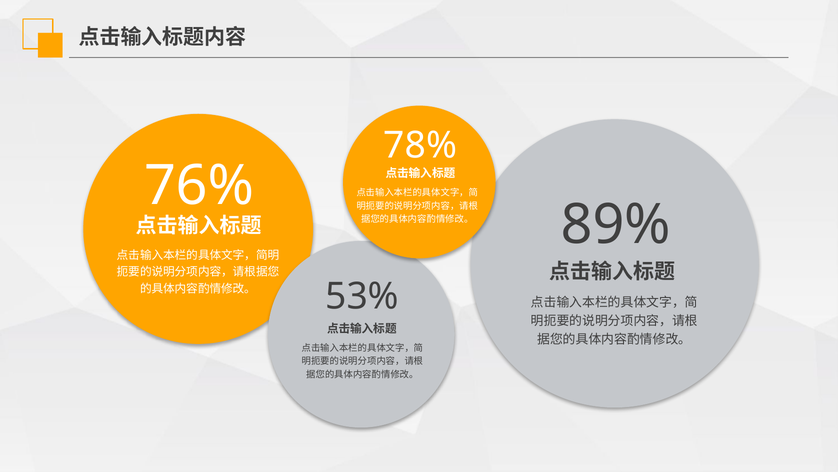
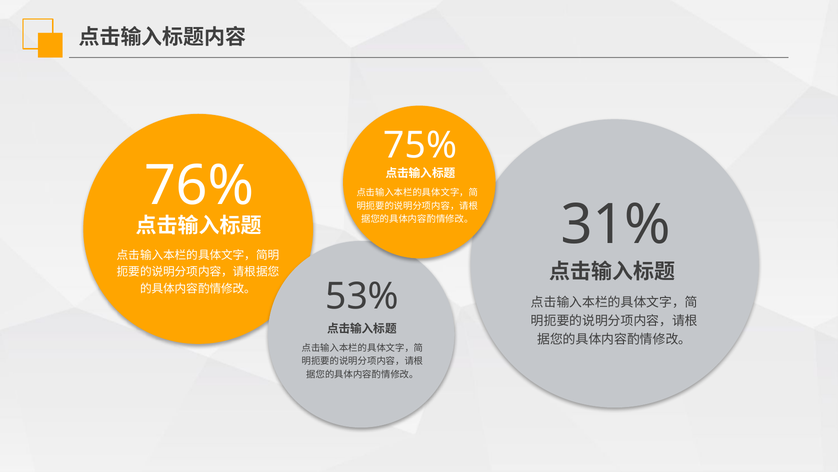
78%: 78% -> 75%
89%: 89% -> 31%
